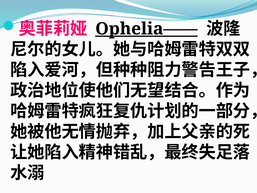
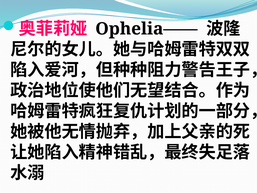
Ophelia—— underline: present -> none
